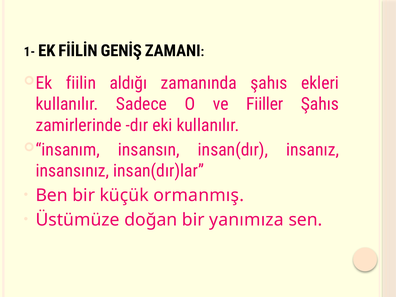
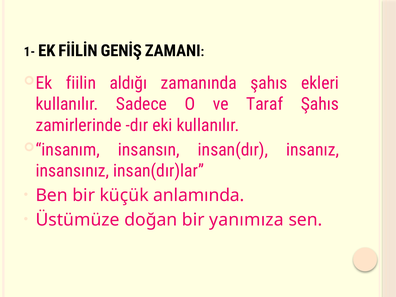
Fiiller: Fiiller -> Taraf
ormanmış: ormanmış -> anlamında
